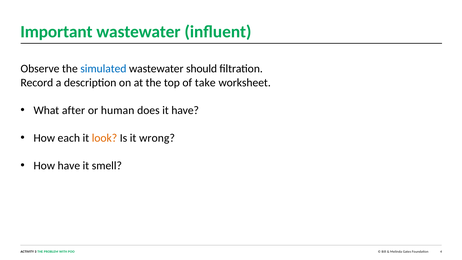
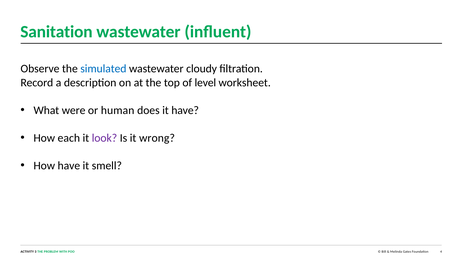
Important: Important -> Sanitation
should: should -> cloudy
take: take -> level
after: after -> were
look colour: orange -> purple
